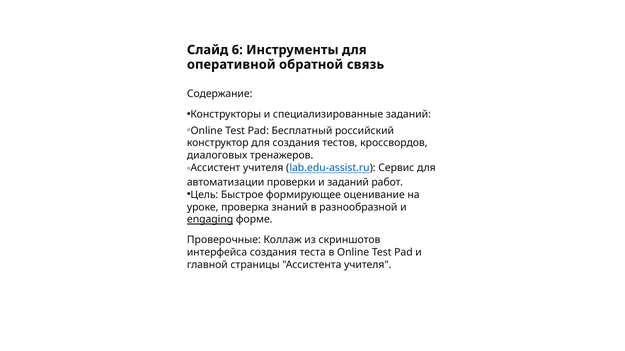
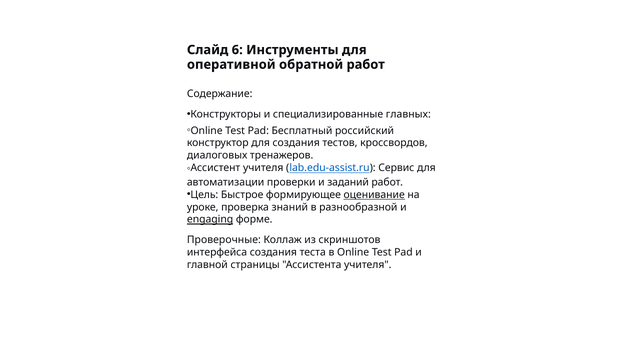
обратной связь: связь -> работ
специализированные заданий: заданий -> главных
оценивание underline: none -> present
